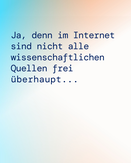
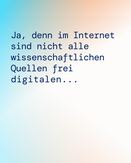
überhaupt: überhaupt -> digitalen
